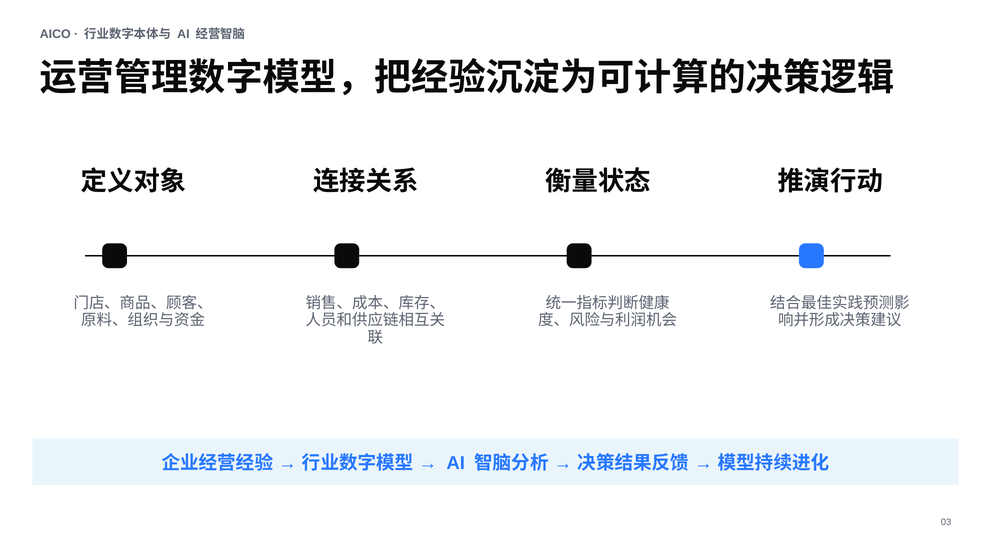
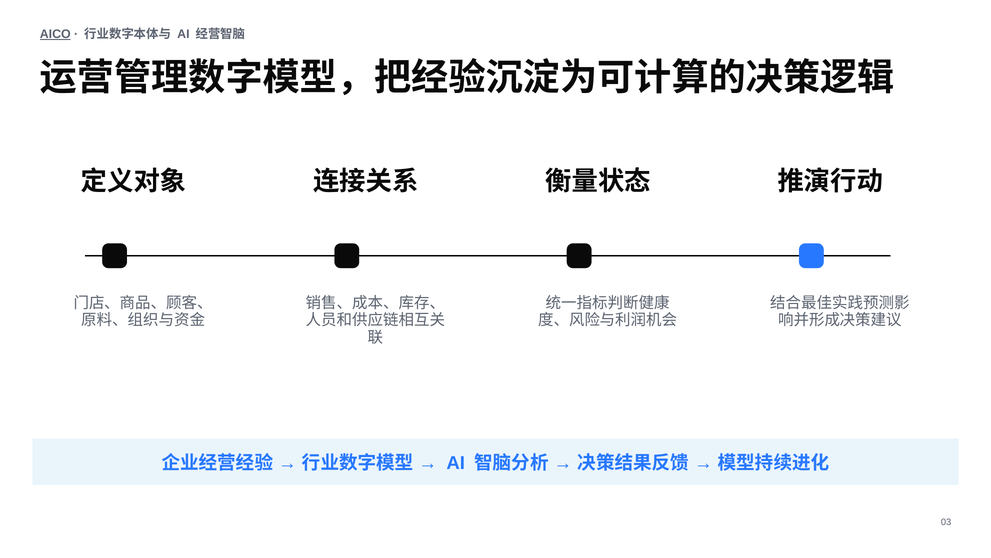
AICO underline: none -> present
